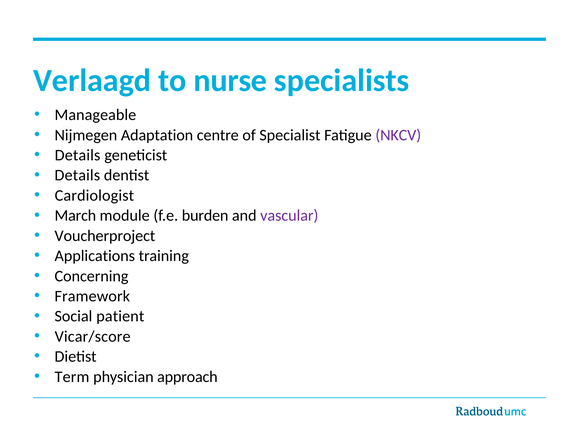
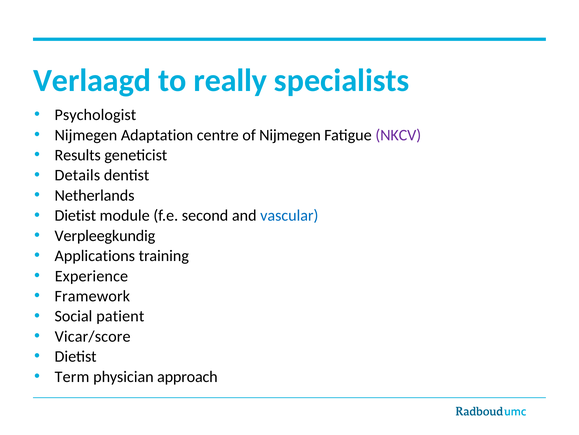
nurse: nurse -> really
Manageable: Manageable -> Psychologist
of Specialist: Specialist -> Nijmegen
Details at (78, 155): Details -> Results
Cardiologist: Cardiologist -> Netherlands
March at (75, 215): March -> Dietist
burden: burden -> second
vascular colour: purple -> blue
Voucherproject: Voucherproject -> Verpleegkundig
Concerning: Concerning -> Experience
